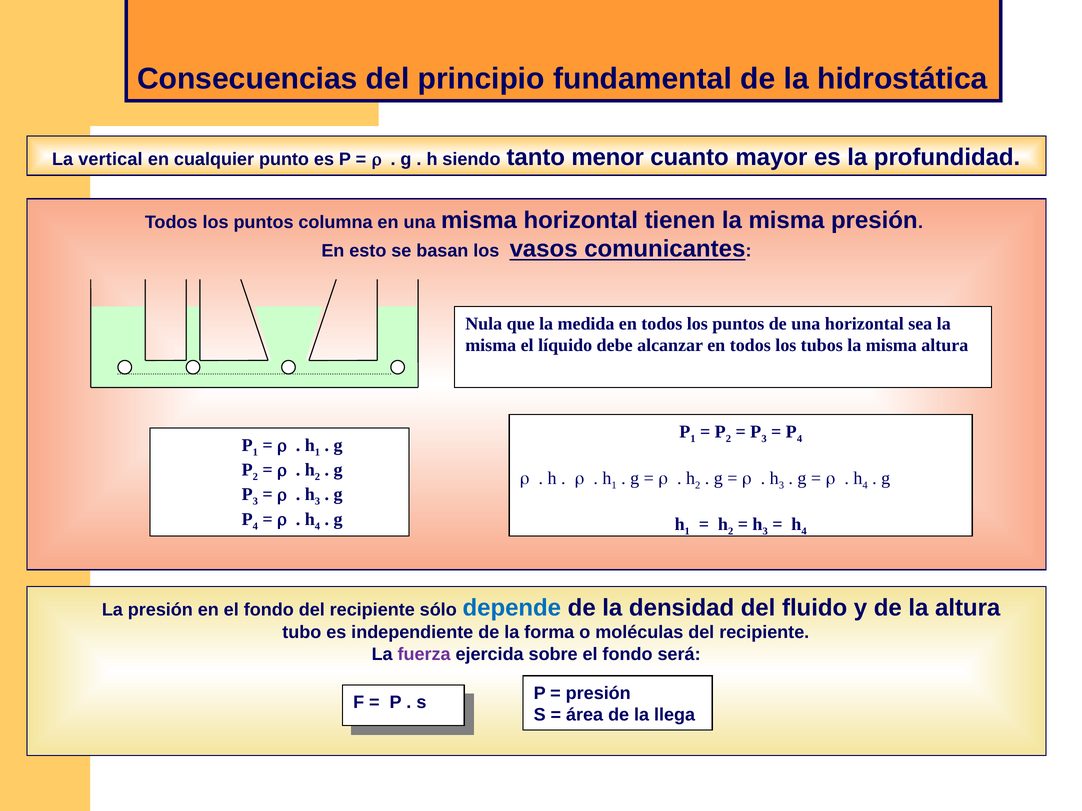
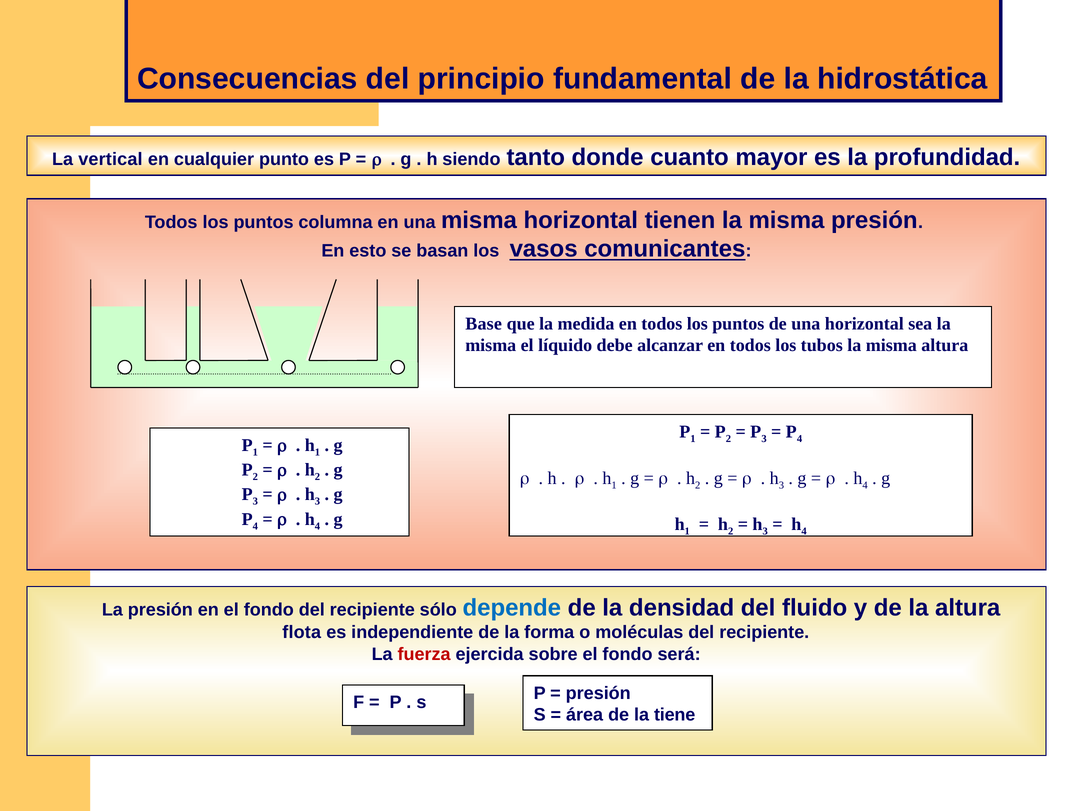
menor: menor -> donde
Nula: Nula -> Base
tubo: tubo -> flota
fuerza colour: purple -> red
llega: llega -> tiene
